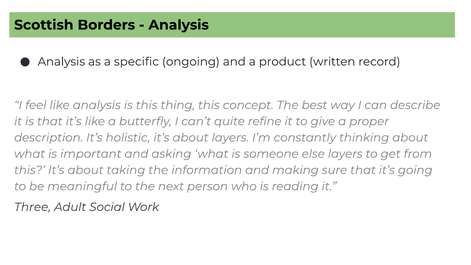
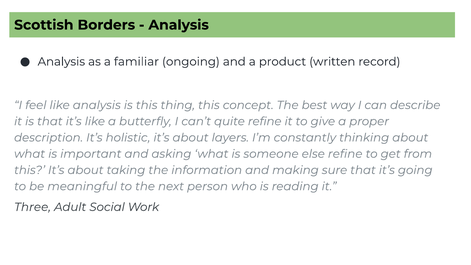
specific: specific -> familiar
else layers: layers -> refine
